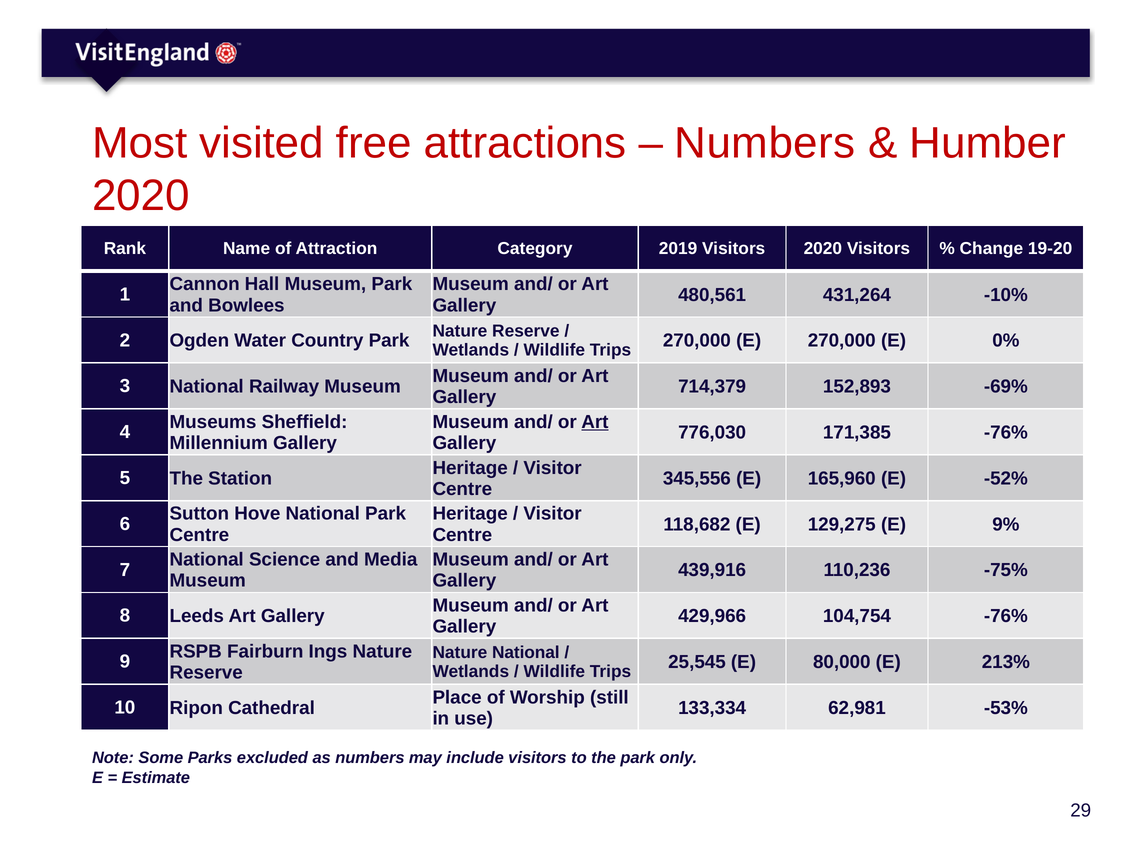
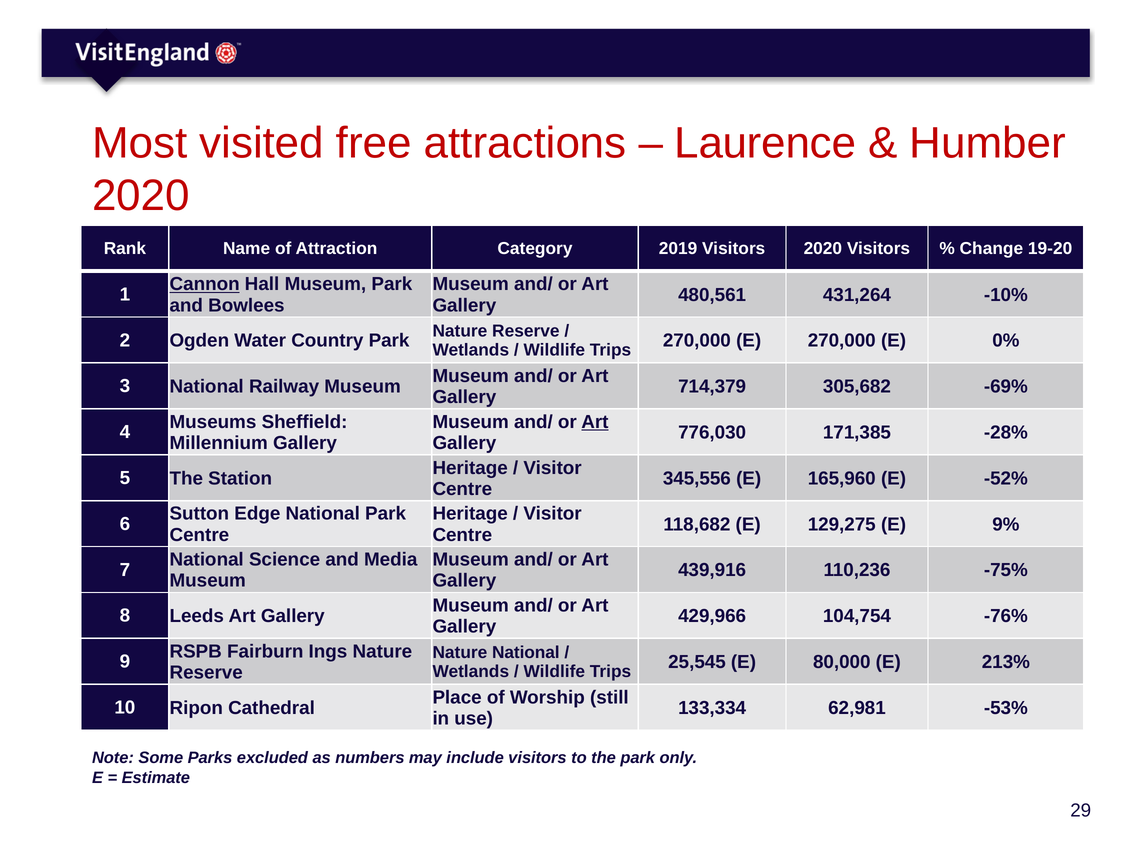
Numbers at (765, 143): Numbers -> Laurence
Cannon underline: none -> present
152,893: 152,893 -> 305,682
171,385 -76%: -76% -> -28%
Hove: Hove -> Edge
